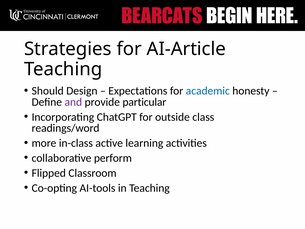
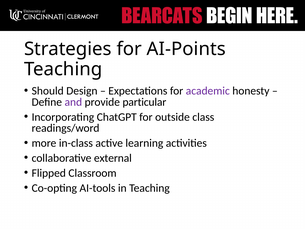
AI-Article: AI-Article -> AI-Points
academic colour: blue -> purple
perform: perform -> external
